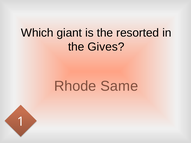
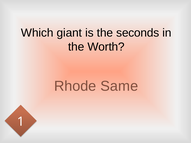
resorted: resorted -> seconds
Gives: Gives -> Worth
